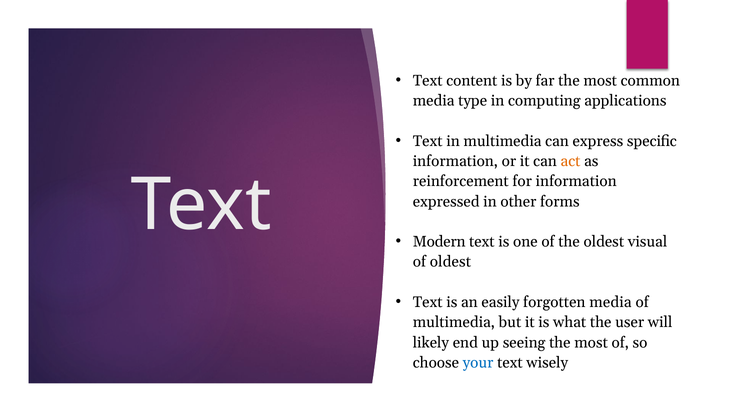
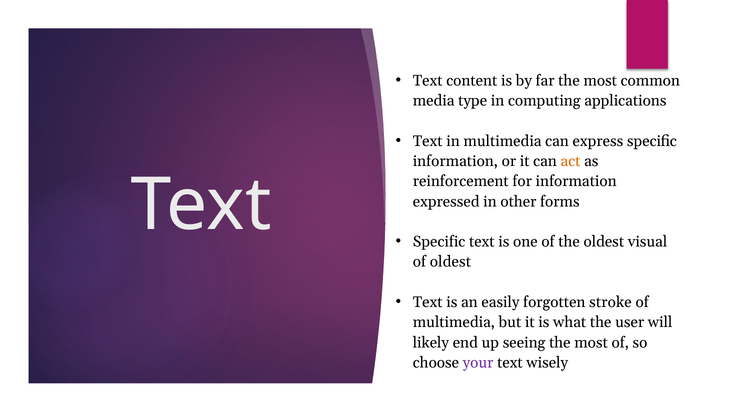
Modern at (439, 242): Modern -> Specific
forgotten media: media -> stroke
your colour: blue -> purple
